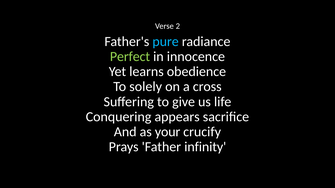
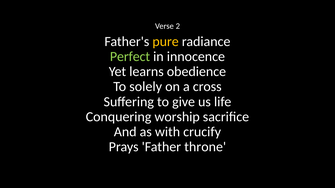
pure colour: light blue -> yellow
appears: appears -> worship
your: your -> with
infinity: infinity -> throne
